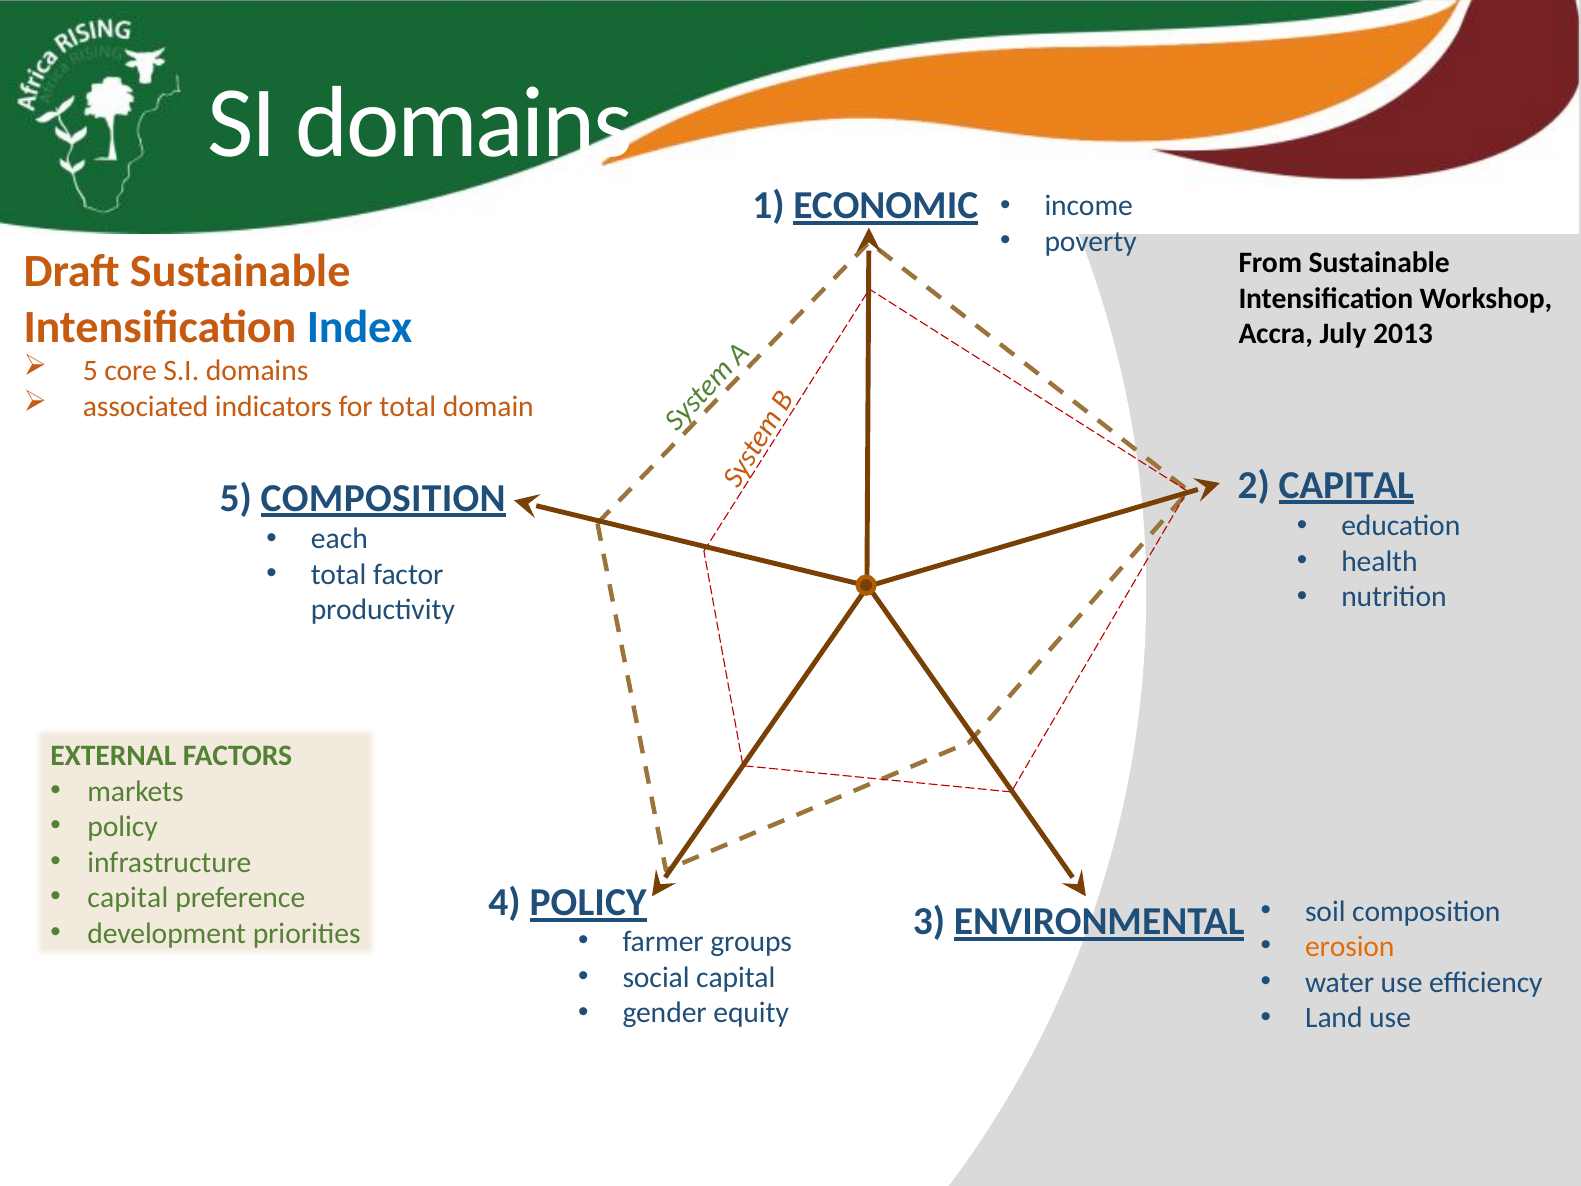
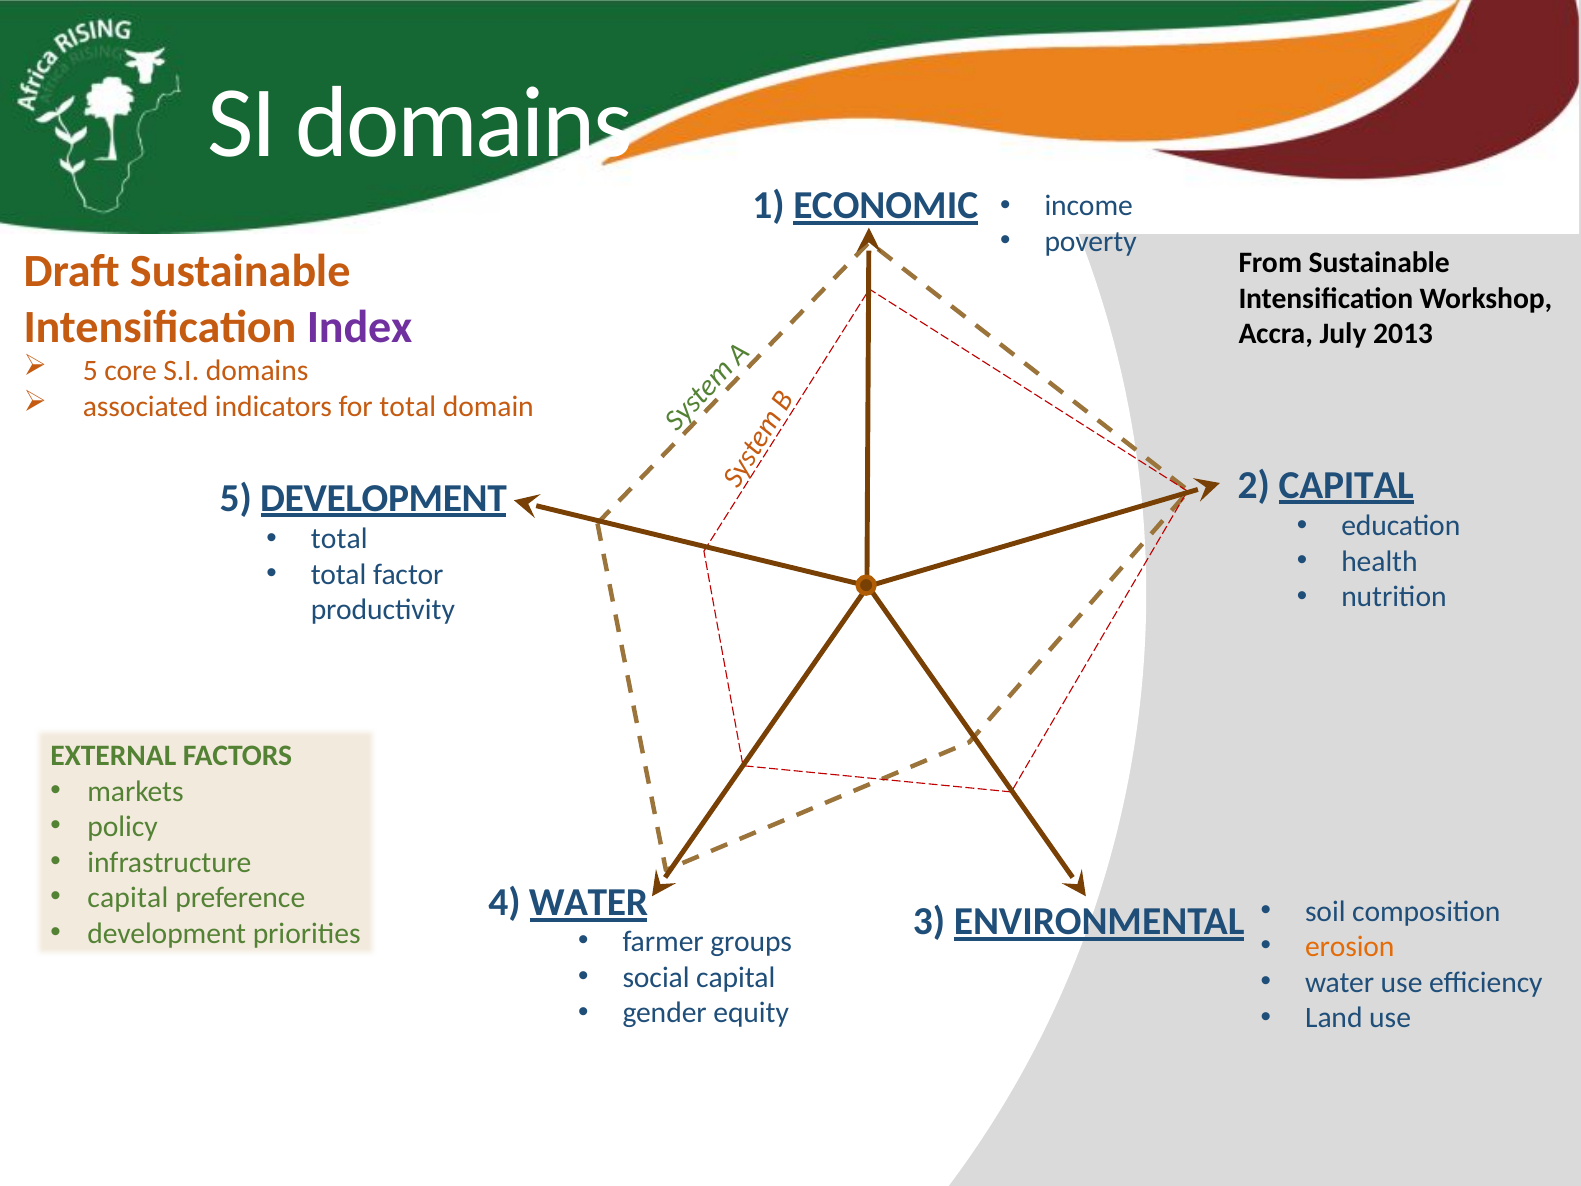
Index colour: blue -> purple
5 COMPOSITION: COMPOSITION -> DEVELOPMENT
each at (339, 539): each -> total
4 POLICY: POLICY -> WATER
